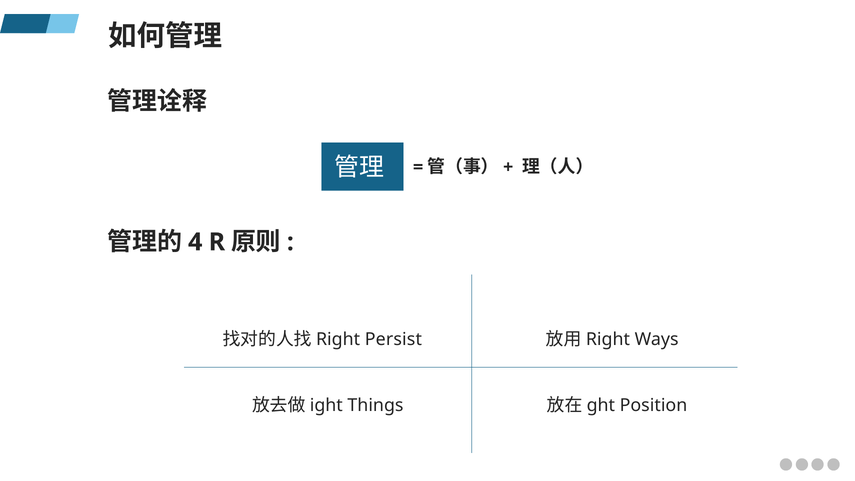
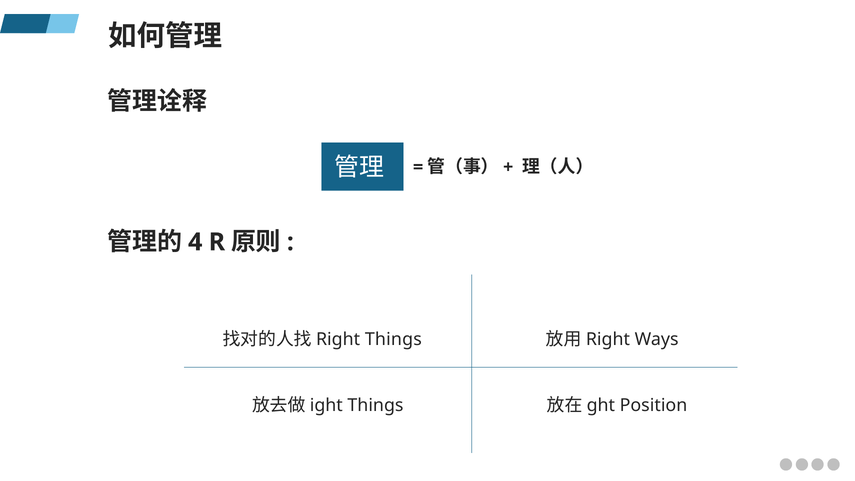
Persist at (393, 340): Persist -> Things
